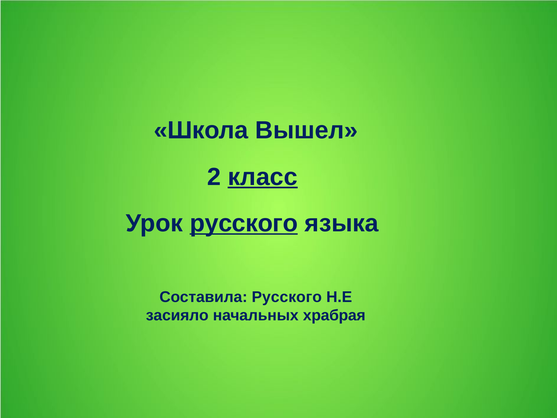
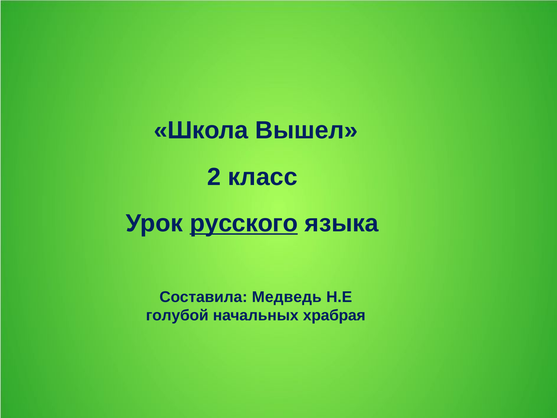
класс underline: present -> none
Составила Русского: Русского -> Медведь
засияло: засияло -> голубой
